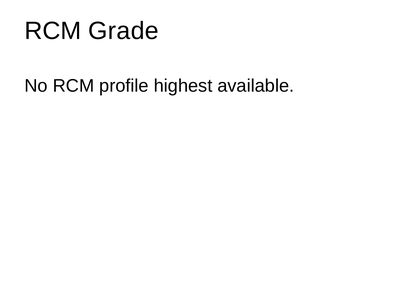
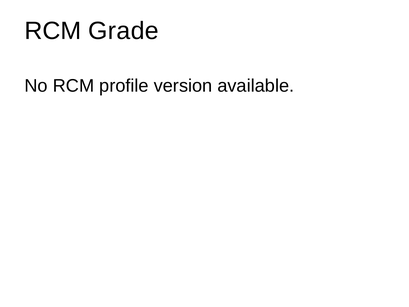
highest: highest -> version
